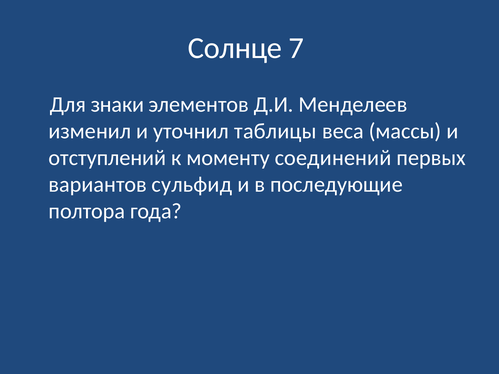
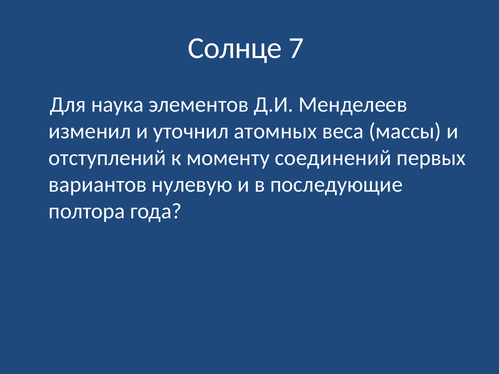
знаки: знаки -> наука
таблицы: таблицы -> атомных
сульфид: сульфид -> нулевую
